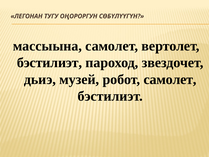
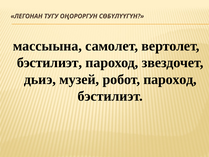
робот самолет: самолет -> пароход
